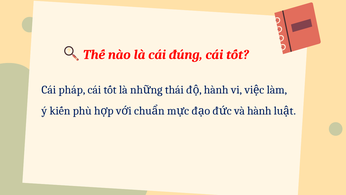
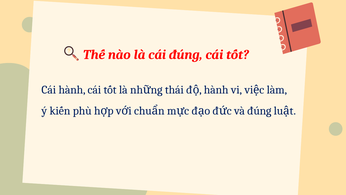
Cái pháp: pháp -> hành
và hành: hành -> đúng
